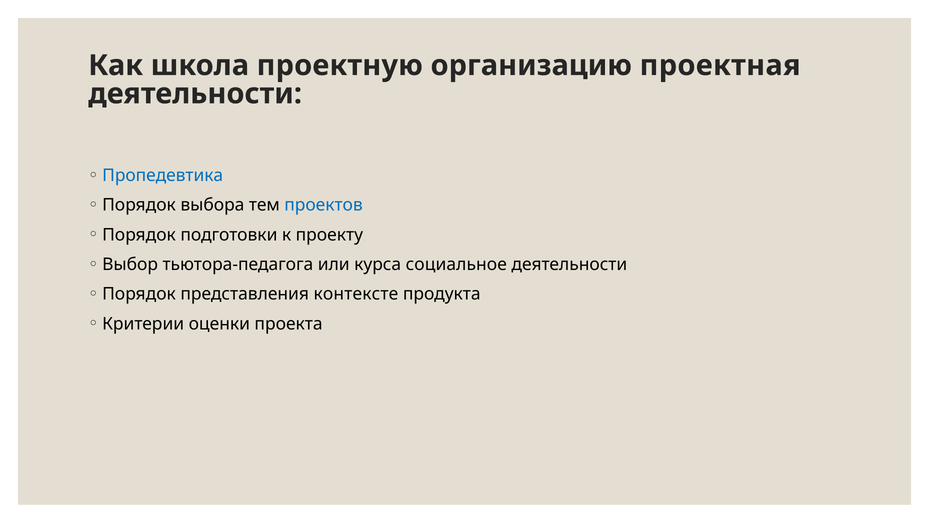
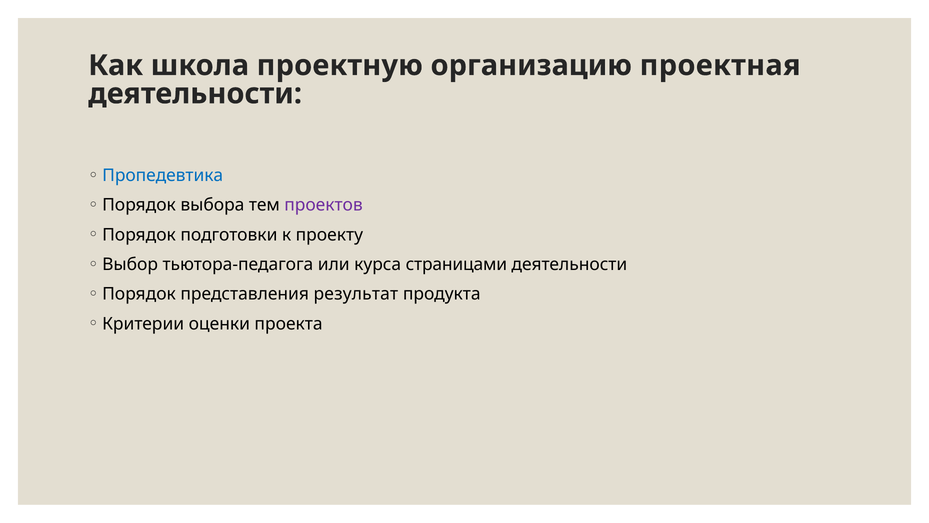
проектов colour: blue -> purple
социальное: социальное -> страницами
контексте: контексте -> результат
